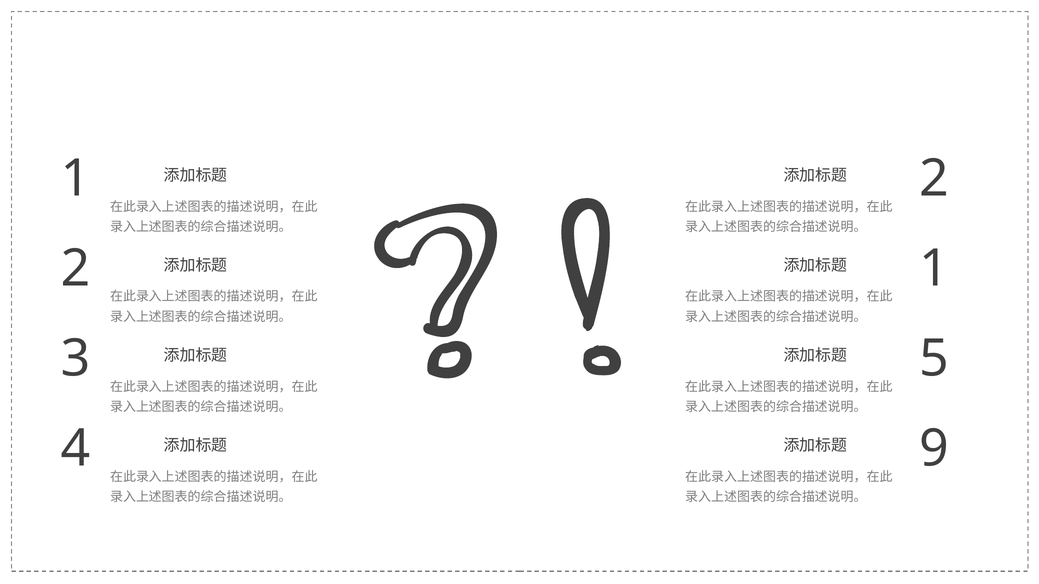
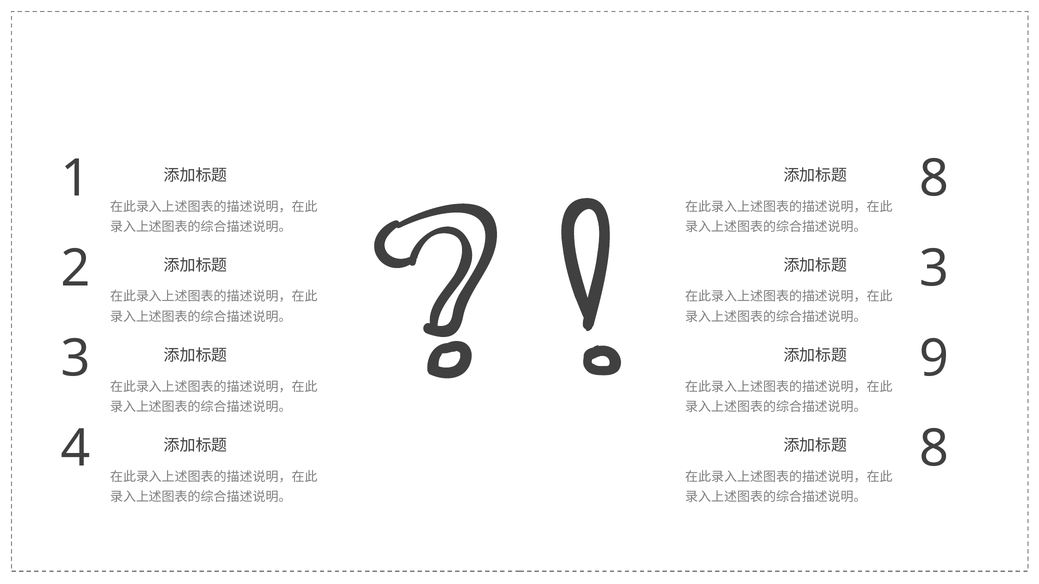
2 at (934, 179): 2 -> 8
1 at (934, 269): 1 -> 3
5: 5 -> 9
9 at (934, 449): 9 -> 8
